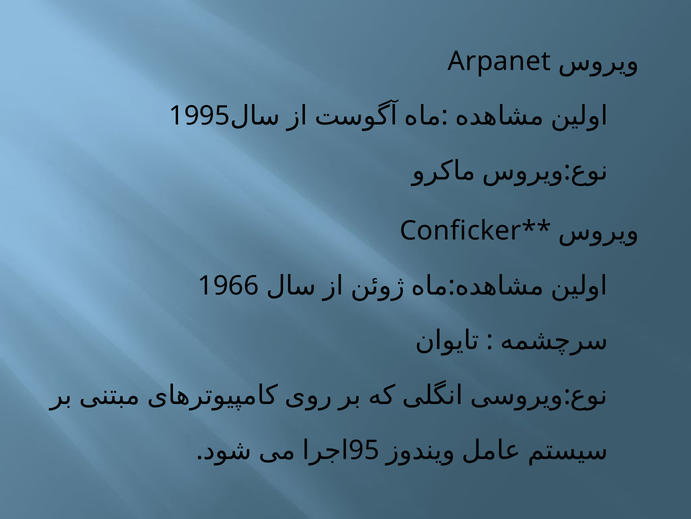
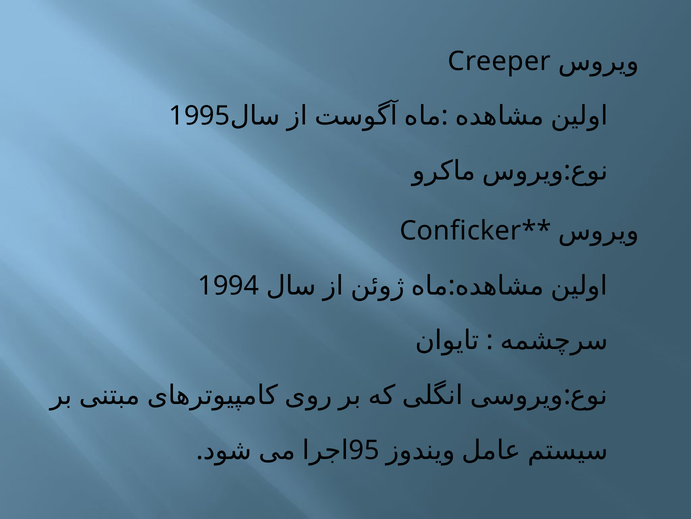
Arpanet: Arpanet -> Creeper
1966: 1966 -> 1994
